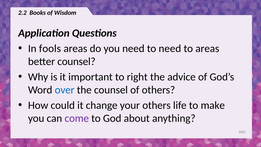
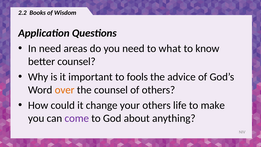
In fools: fools -> need
to need: need -> what
to areas: areas -> know
right: right -> fools
over colour: blue -> orange
